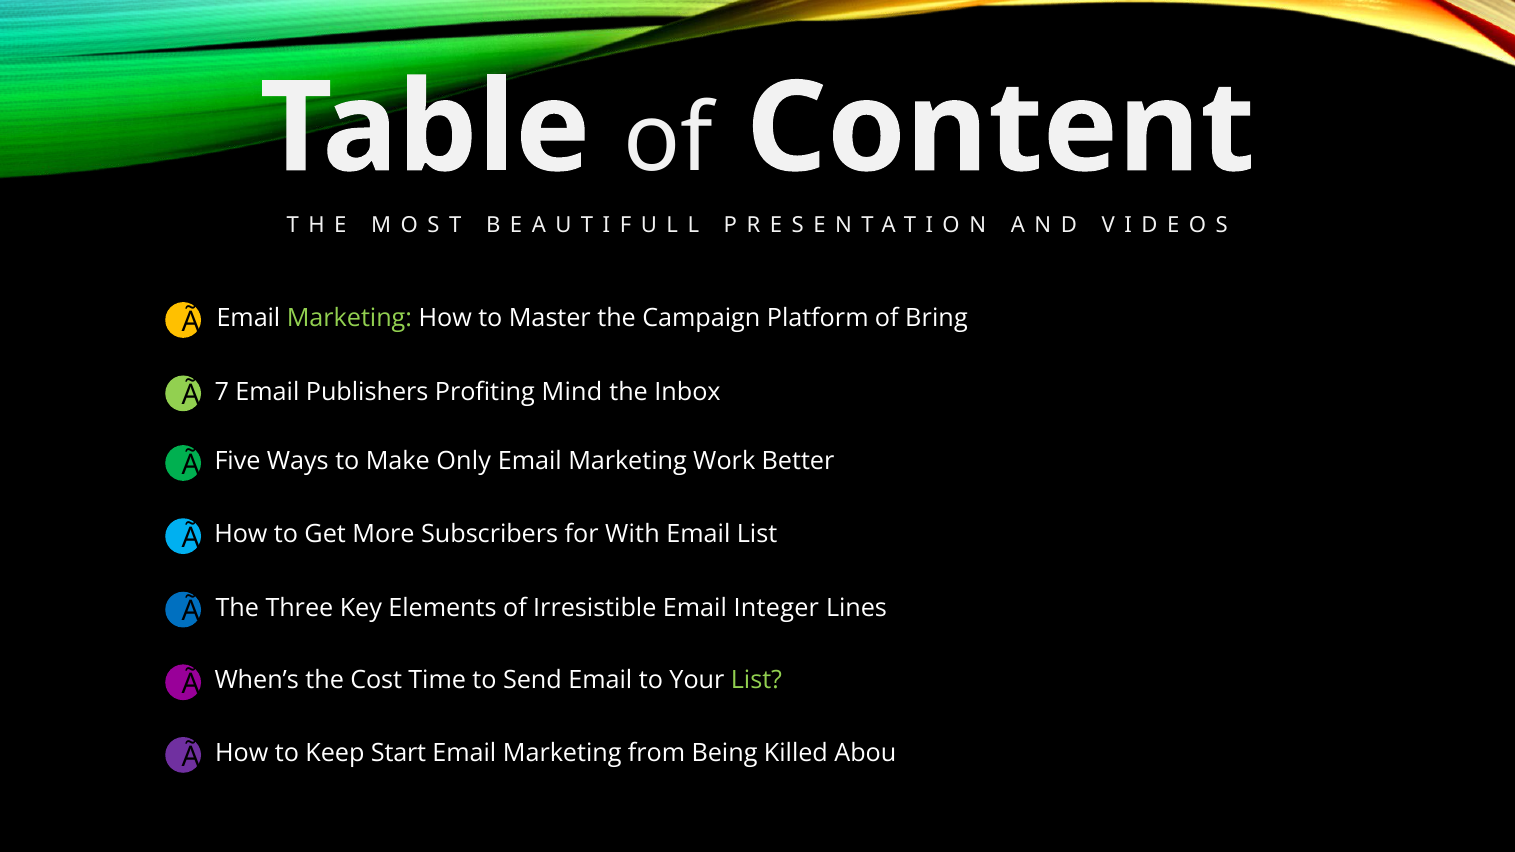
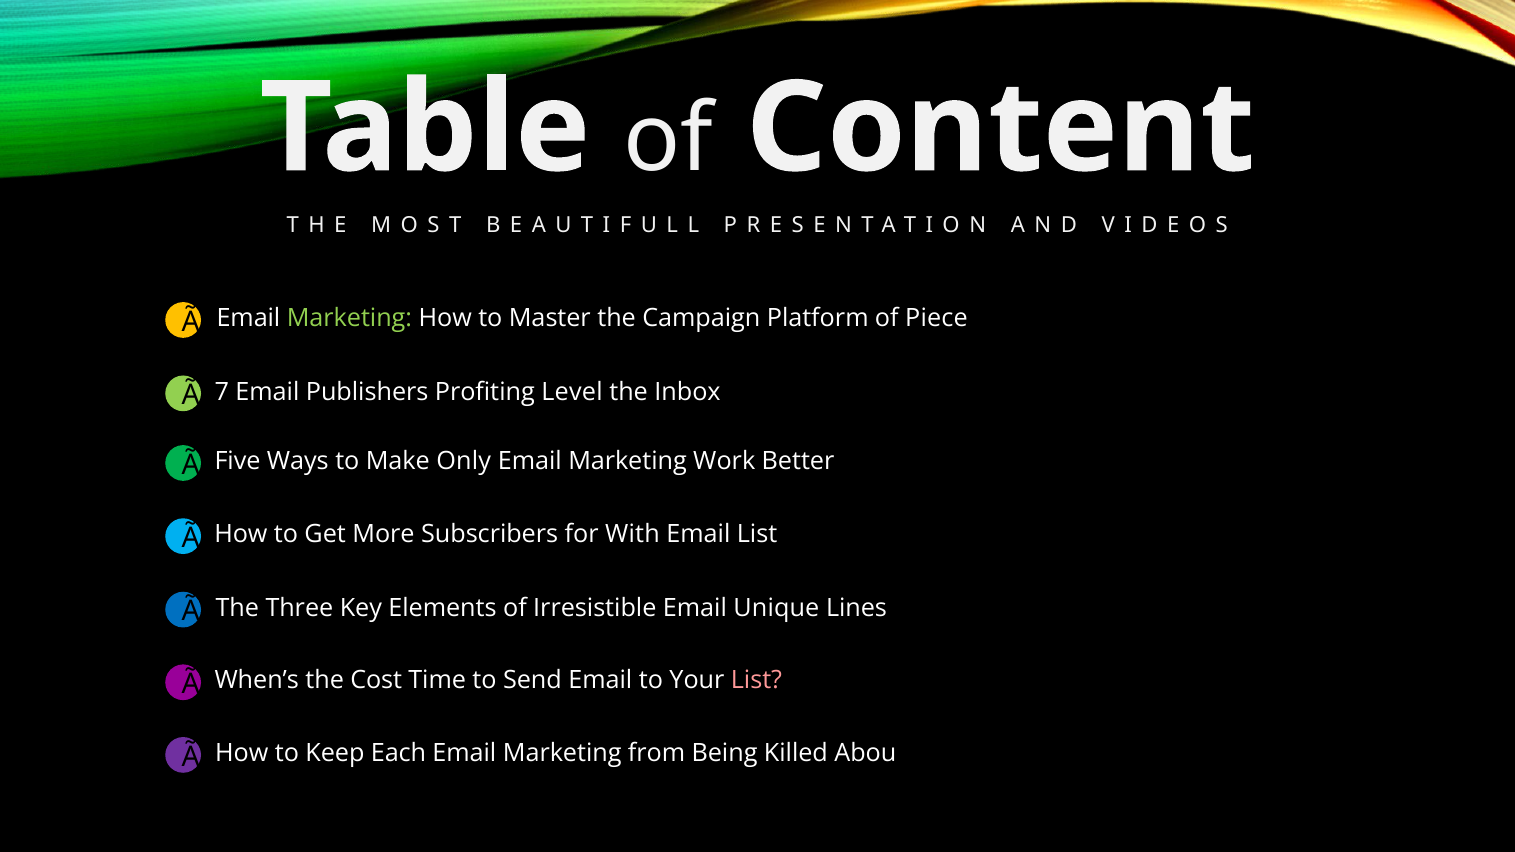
Bring: Bring -> Piece
Mind: Mind -> Level
Integer: Integer -> Unique
List at (756, 681) colour: light green -> pink
Start: Start -> Each
